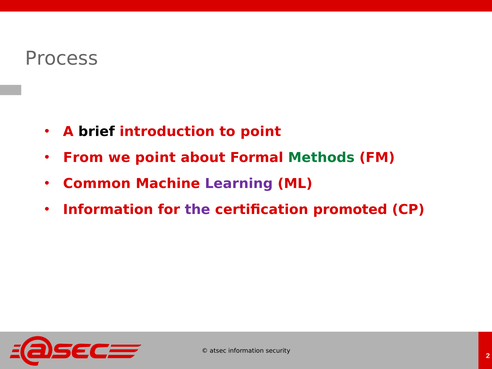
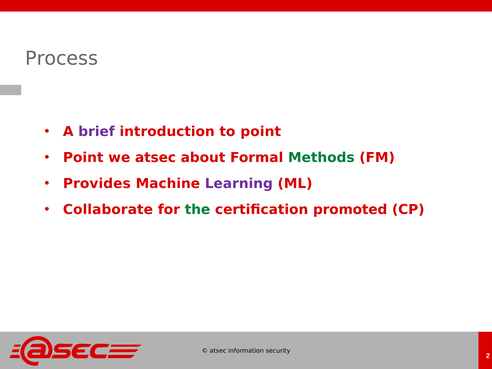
brief colour: black -> purple
From at (83, 158): From -> Point
we point: point -> atsec
Common: Common -> Provides
Information at (108, 210): Information -> Collaborate
the colour: purple -> green
